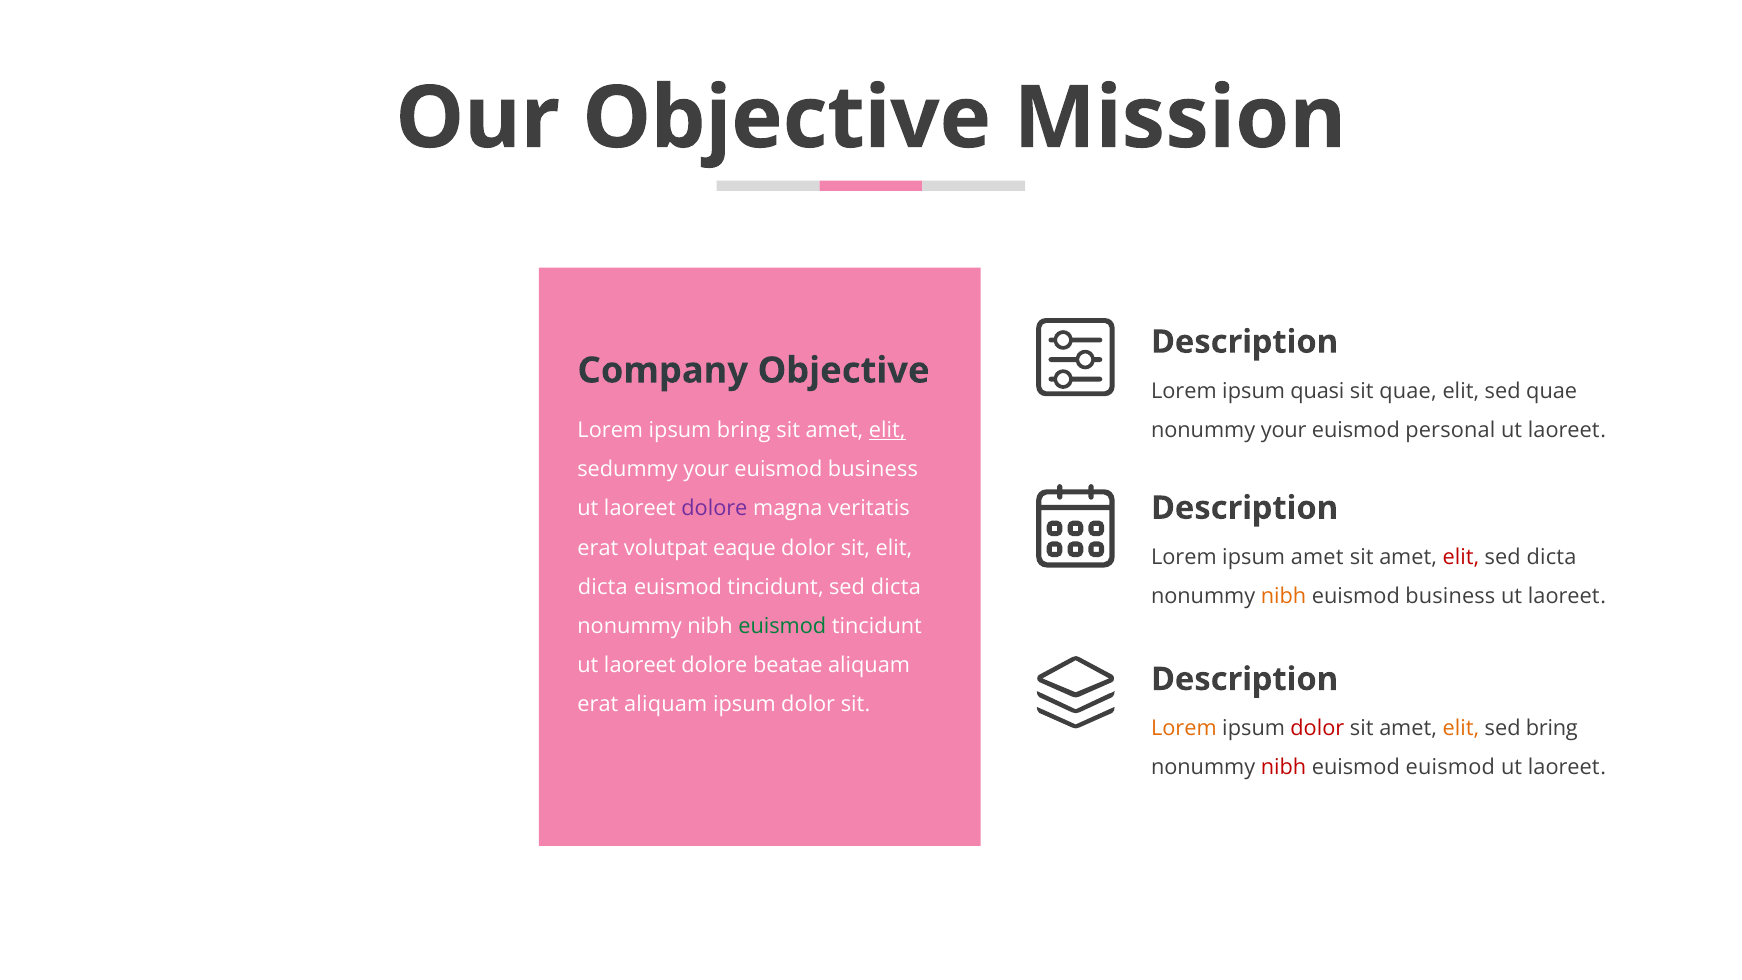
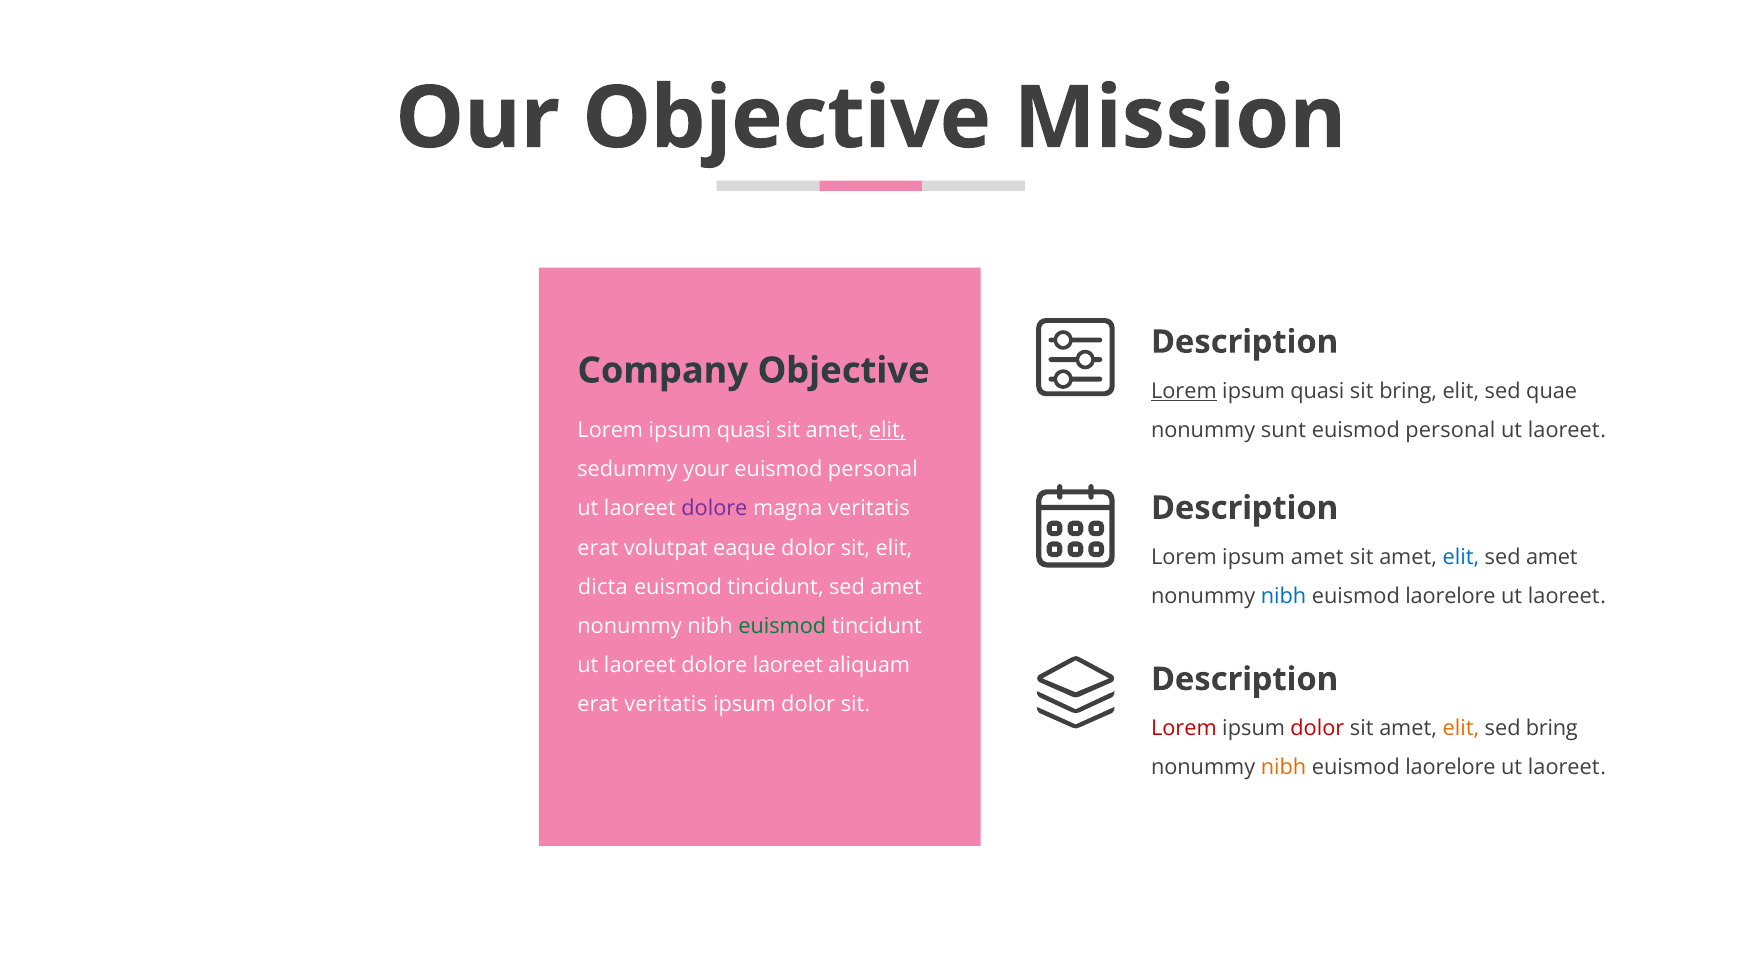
Lorem at (1184, 391) underline: none -> present
sit quae: quae -> bring
bring at (744, 430): bring -> quasi
nonummy your: your -> sunt
business at (873, 469): business -> personal
elit at (1461, 557) colour: red -> blue
dicta at (1552, 557): dicta -> amet
tincidunt sed dicta: dicta -> amet
nibh at (1284, 596) colour: orange -> blue
business at (1450, 596): business -> laorelore
dolore beatae: beatae -> laoreet
erat aliquam: aliquam -> veritatis
Lorem at (1184, 728) colour: orange -> red
nibh at (1284, 768) colour: red -> orange
euismod at (1450, 768): euismod -> laorelore
